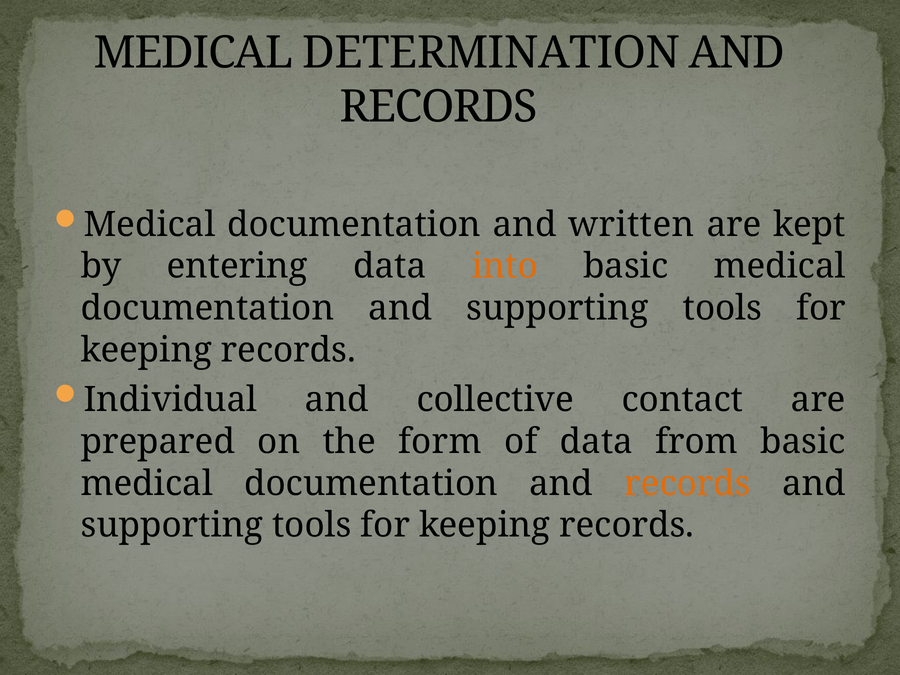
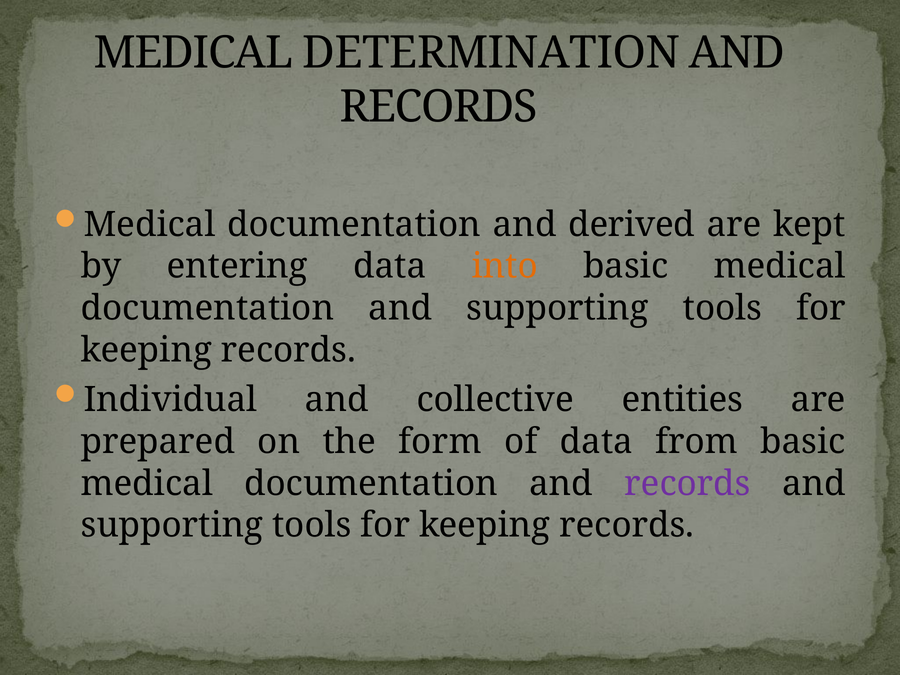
written: written -> derived
contact: contact -> entities
records at (688, 483) colour: orange -> purple
